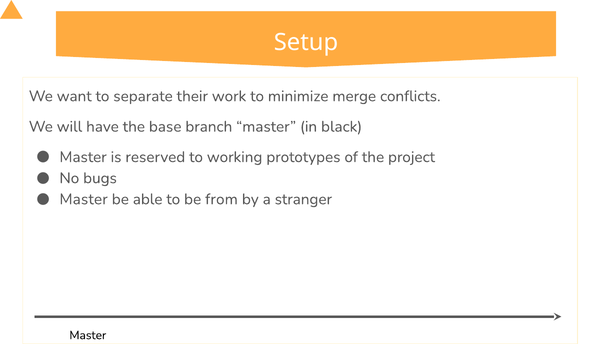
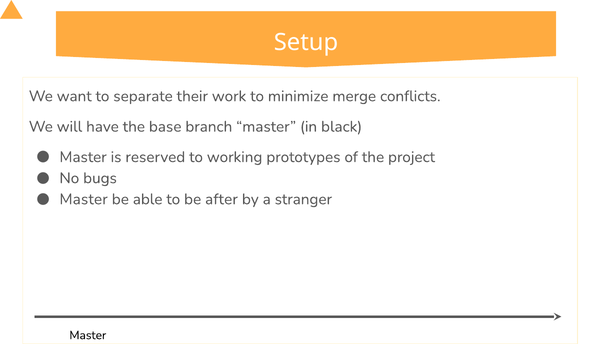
from: from -> after
